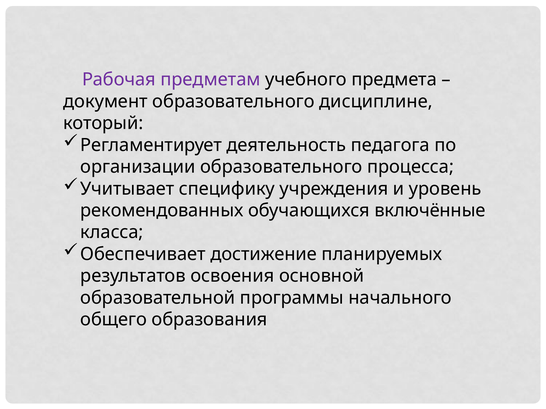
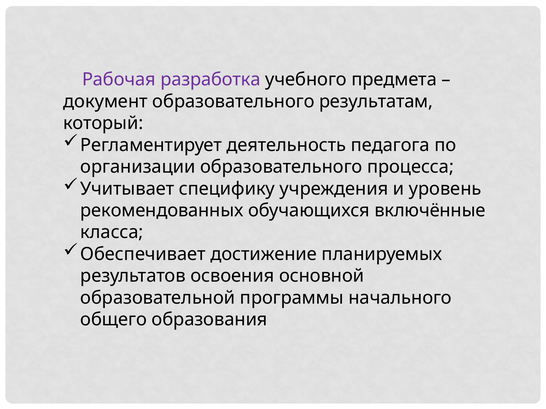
предметам: предметам -> разработка
дисциплине: дисциплине -> результатам
